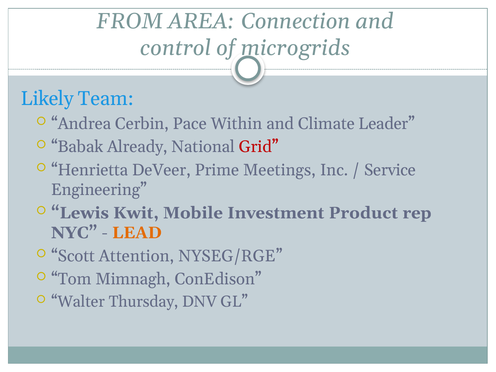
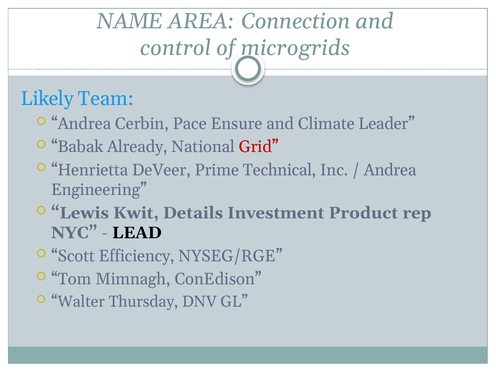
FROM: FROM -> NAME
Within: Within -> Ensure
Meetings: Meetings -> Technical
Service at (390, 170): Service -> Andrea
Mobile: Mobile -> Details
LEAD colour: orange -> black
Attention: Attention -> Efficiency
